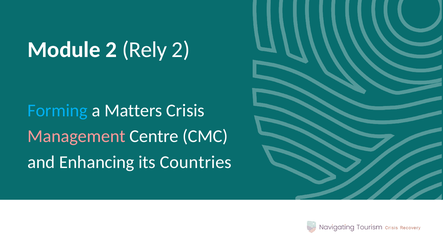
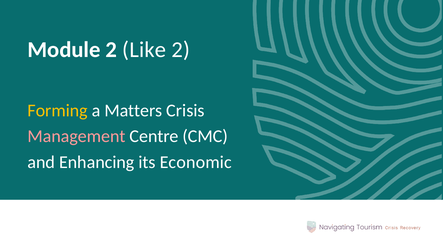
Rely: Rely -> Like
Forming colour: light blue -> yellow
Countries: Countries -> Economic
